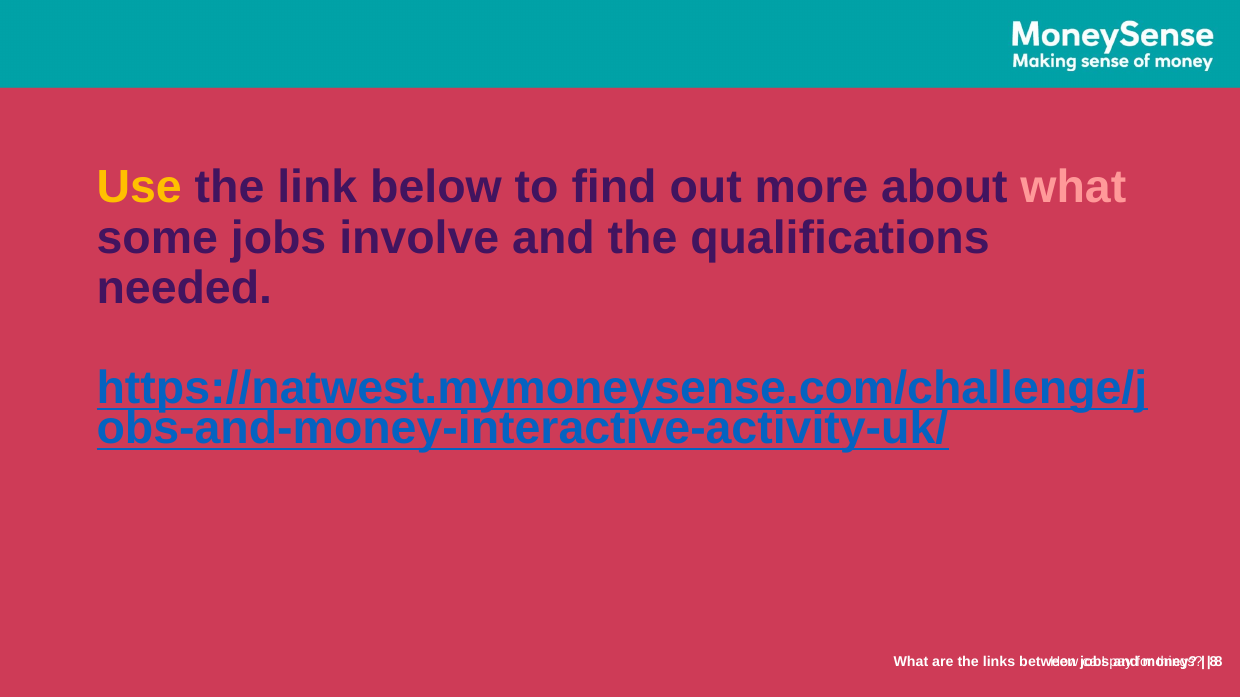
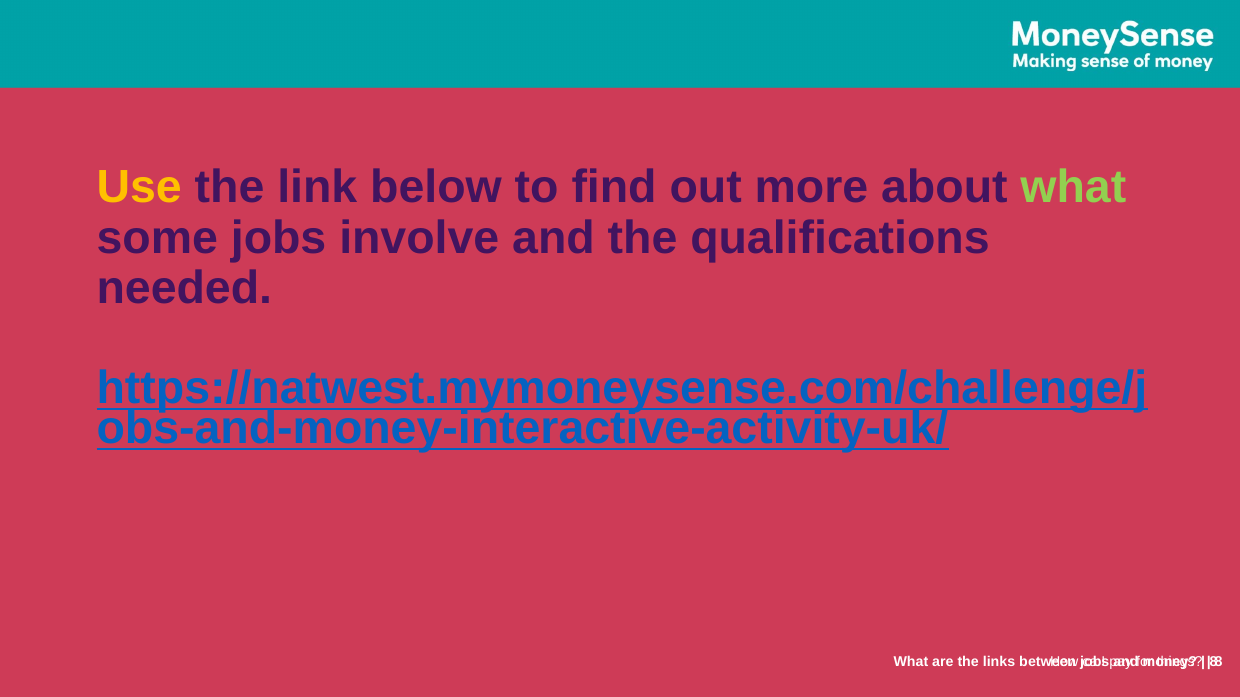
what at (1073, 188) colour: pink -> light green
